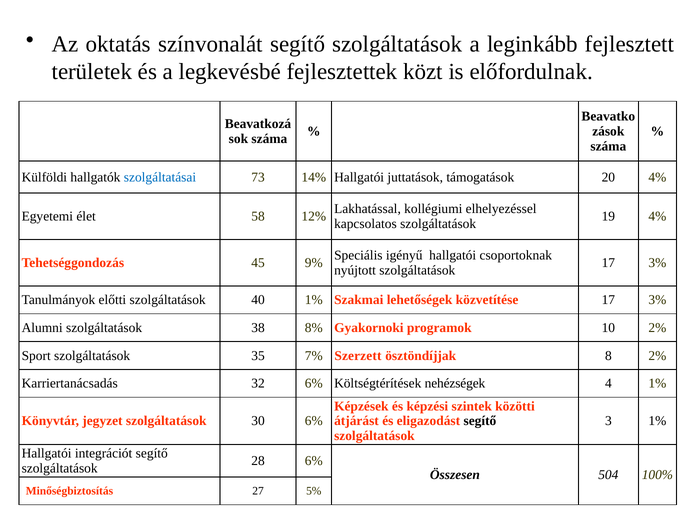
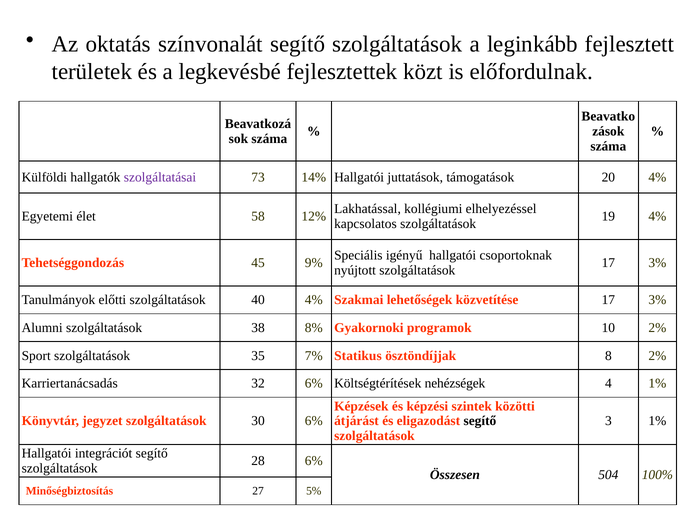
szolgáltatásai colour: blue -> purple
40 1%: 1% -> 4%
Szerzett: Szerzett -> Statikus
